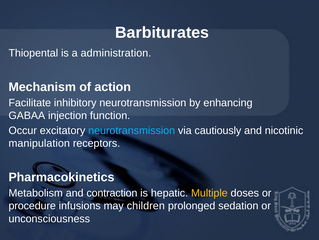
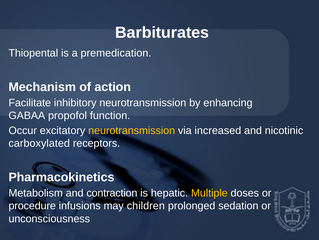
administration: administration -> premedication
injection: injection -> propofol
neurotransmission at (132, 130) colour: light blue -> yellow
cautiously: cautiously -> increased
manipulation: manipulation -> carboxylated
